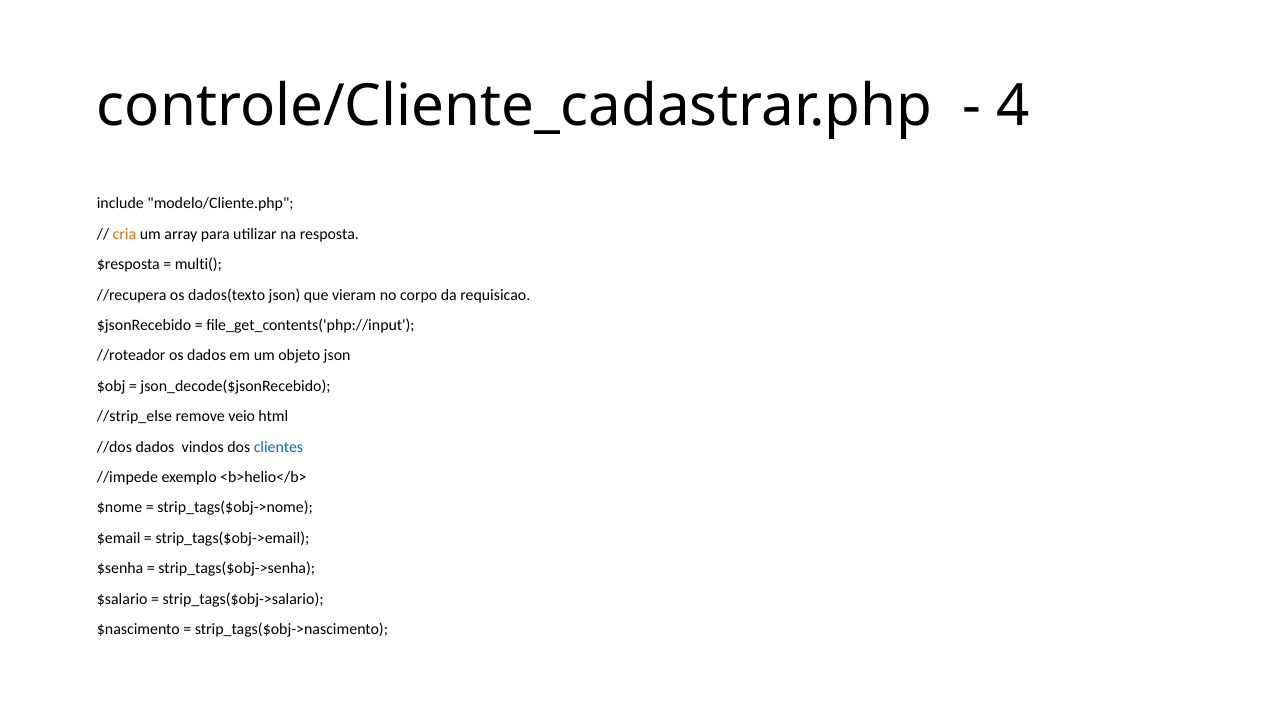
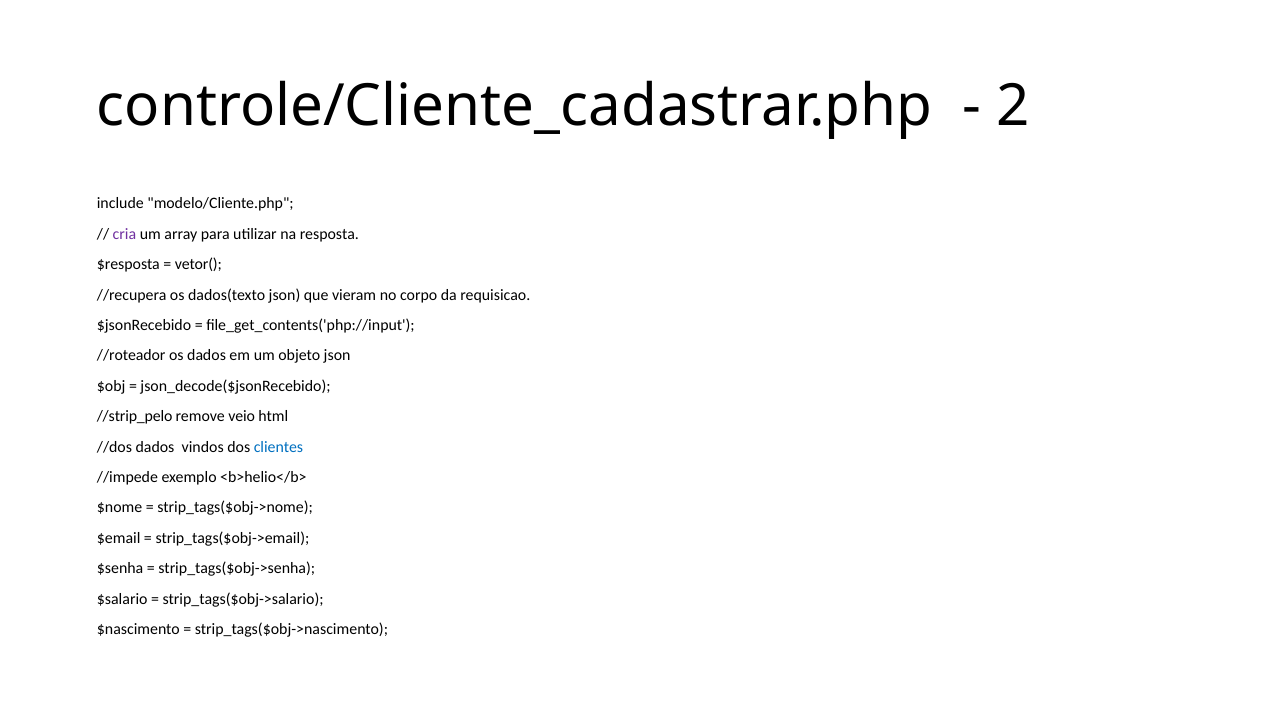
4: 4 -> 2
cria colour: orange -> purple
multi(: multi( -> vetor(
//strip_else: //strip_else -> //strip_pelo
